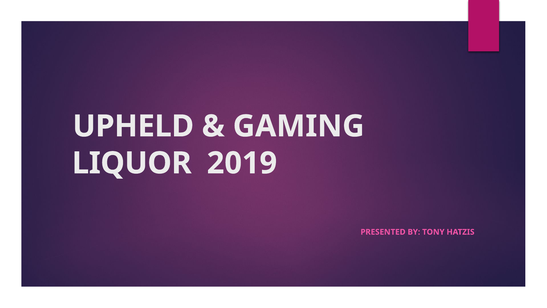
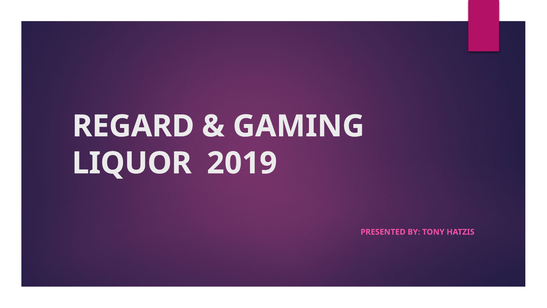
UPHELD: UPHELD -> REGARD
